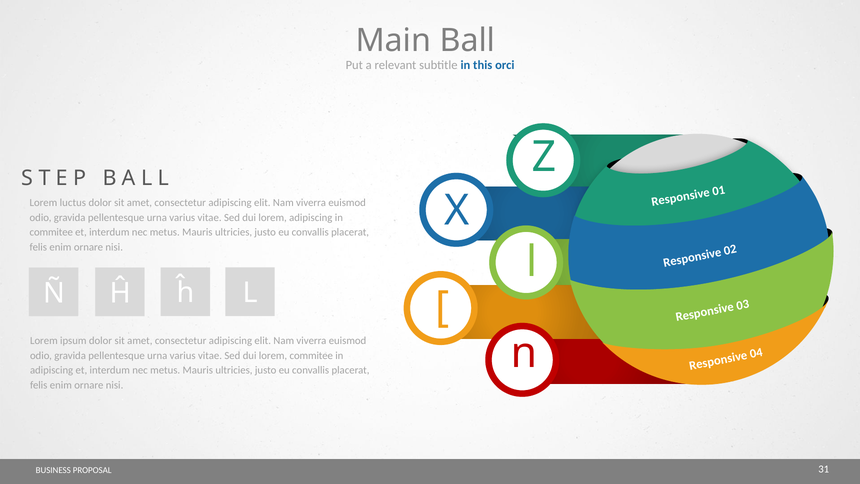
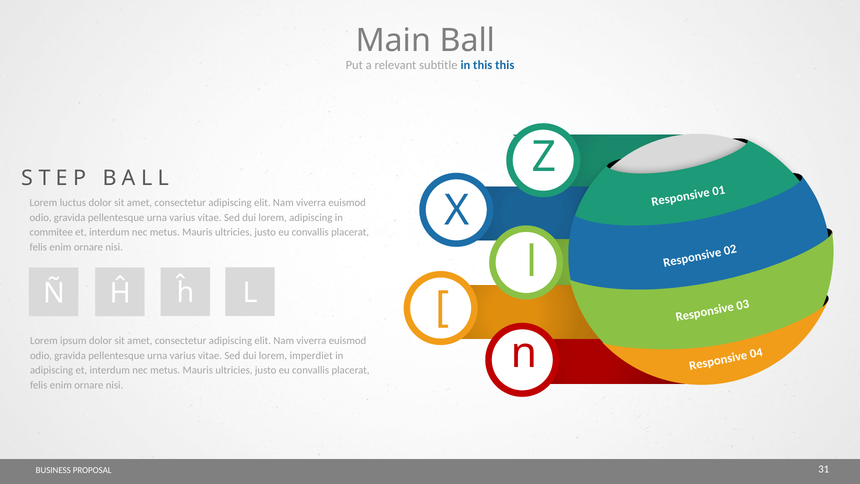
this orci: orci -> this
lorem commitee: commitee -> imperdiet
